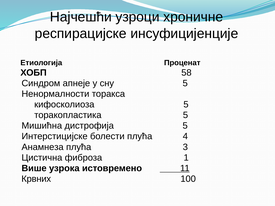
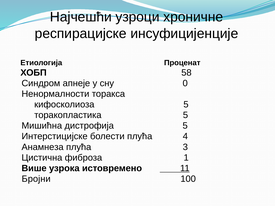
сну 5: 5 -> 0
Крвних: Крвних -> Бројни
